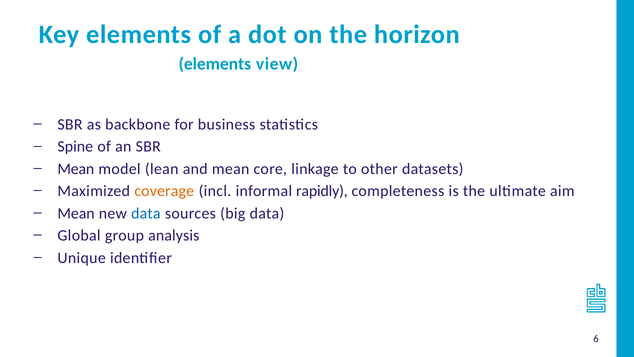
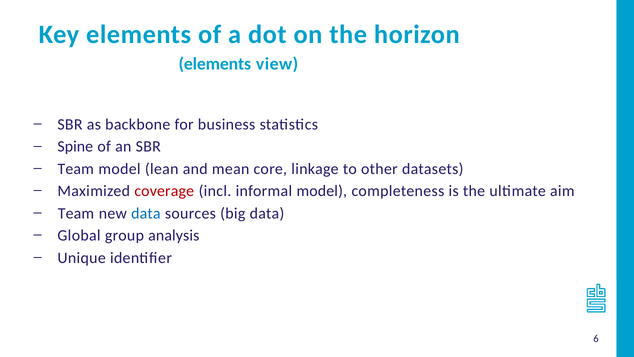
Mean at (76, 169): Mean -> Team
coverage colour: orange -> red
informal rapidly: rapidly -> model
Mean at (76, 213): Mean -> Team
